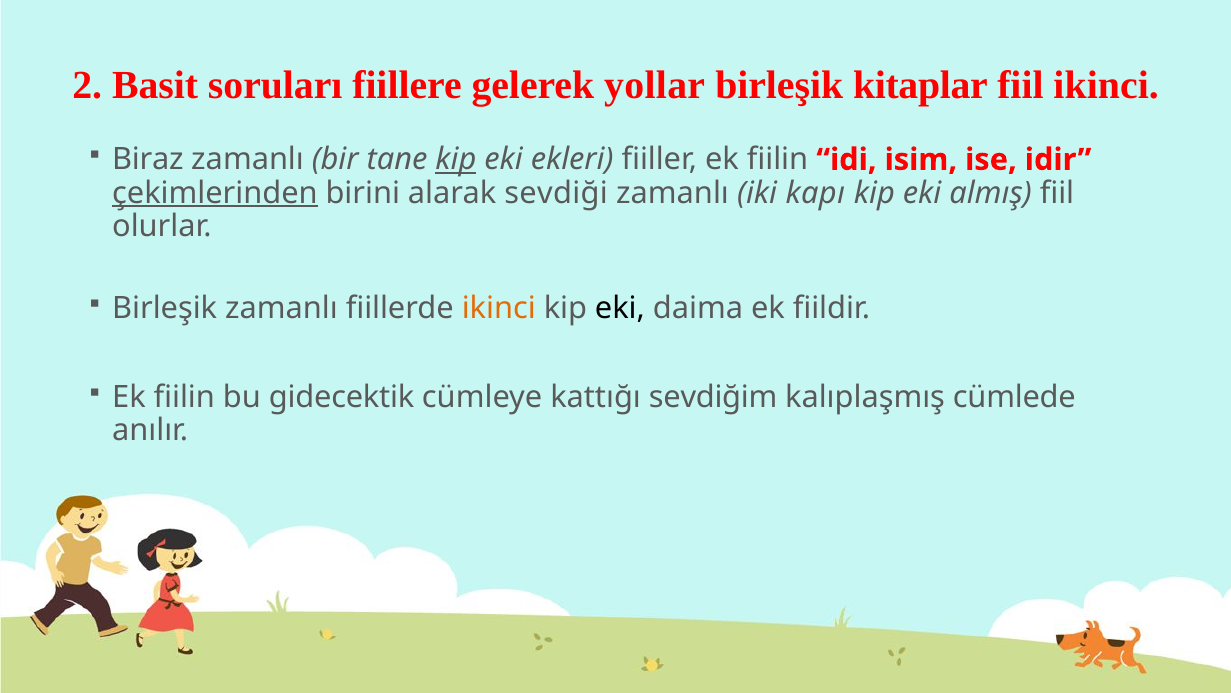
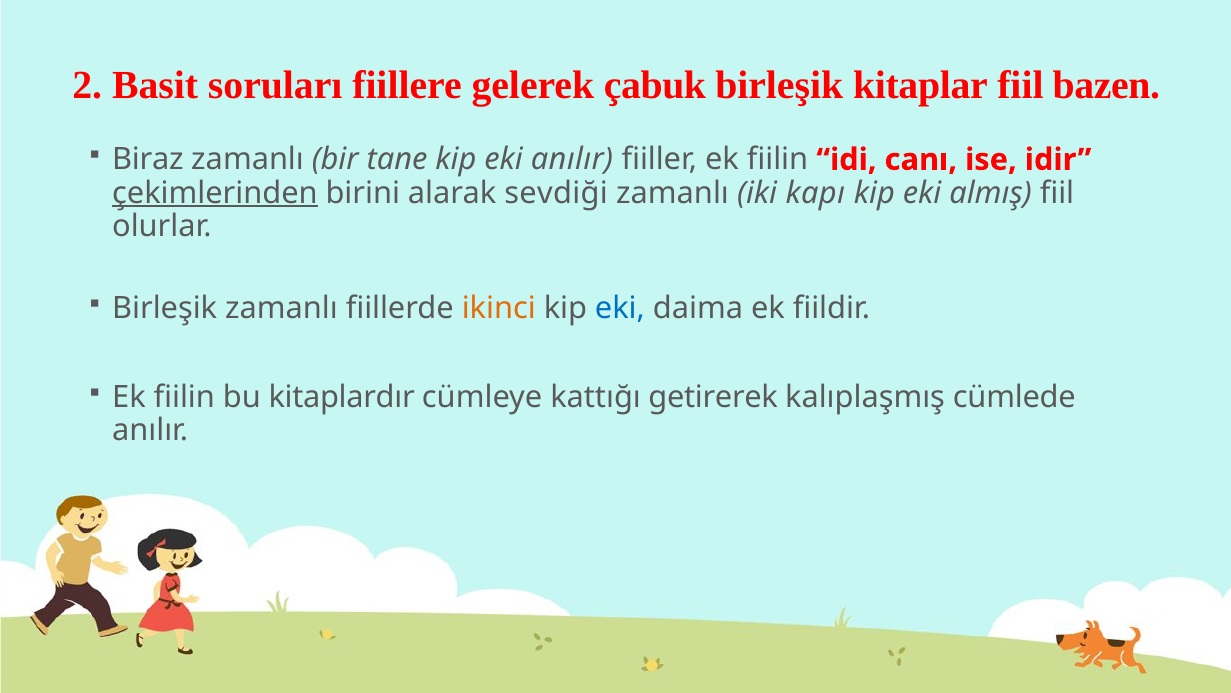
yollar: yollar -> çabuk
fiil ikinci: ikinci -> bazen
kip at (456, 160) underline: present -> none
eki ekleri: ekleri -> anılır
isim: isim -> canı
eki at (620, 309) colour: black -> blue
gidecektik: gidecektik -> kitaplardır
sevdiğim: sevdiğim -> getirerek
